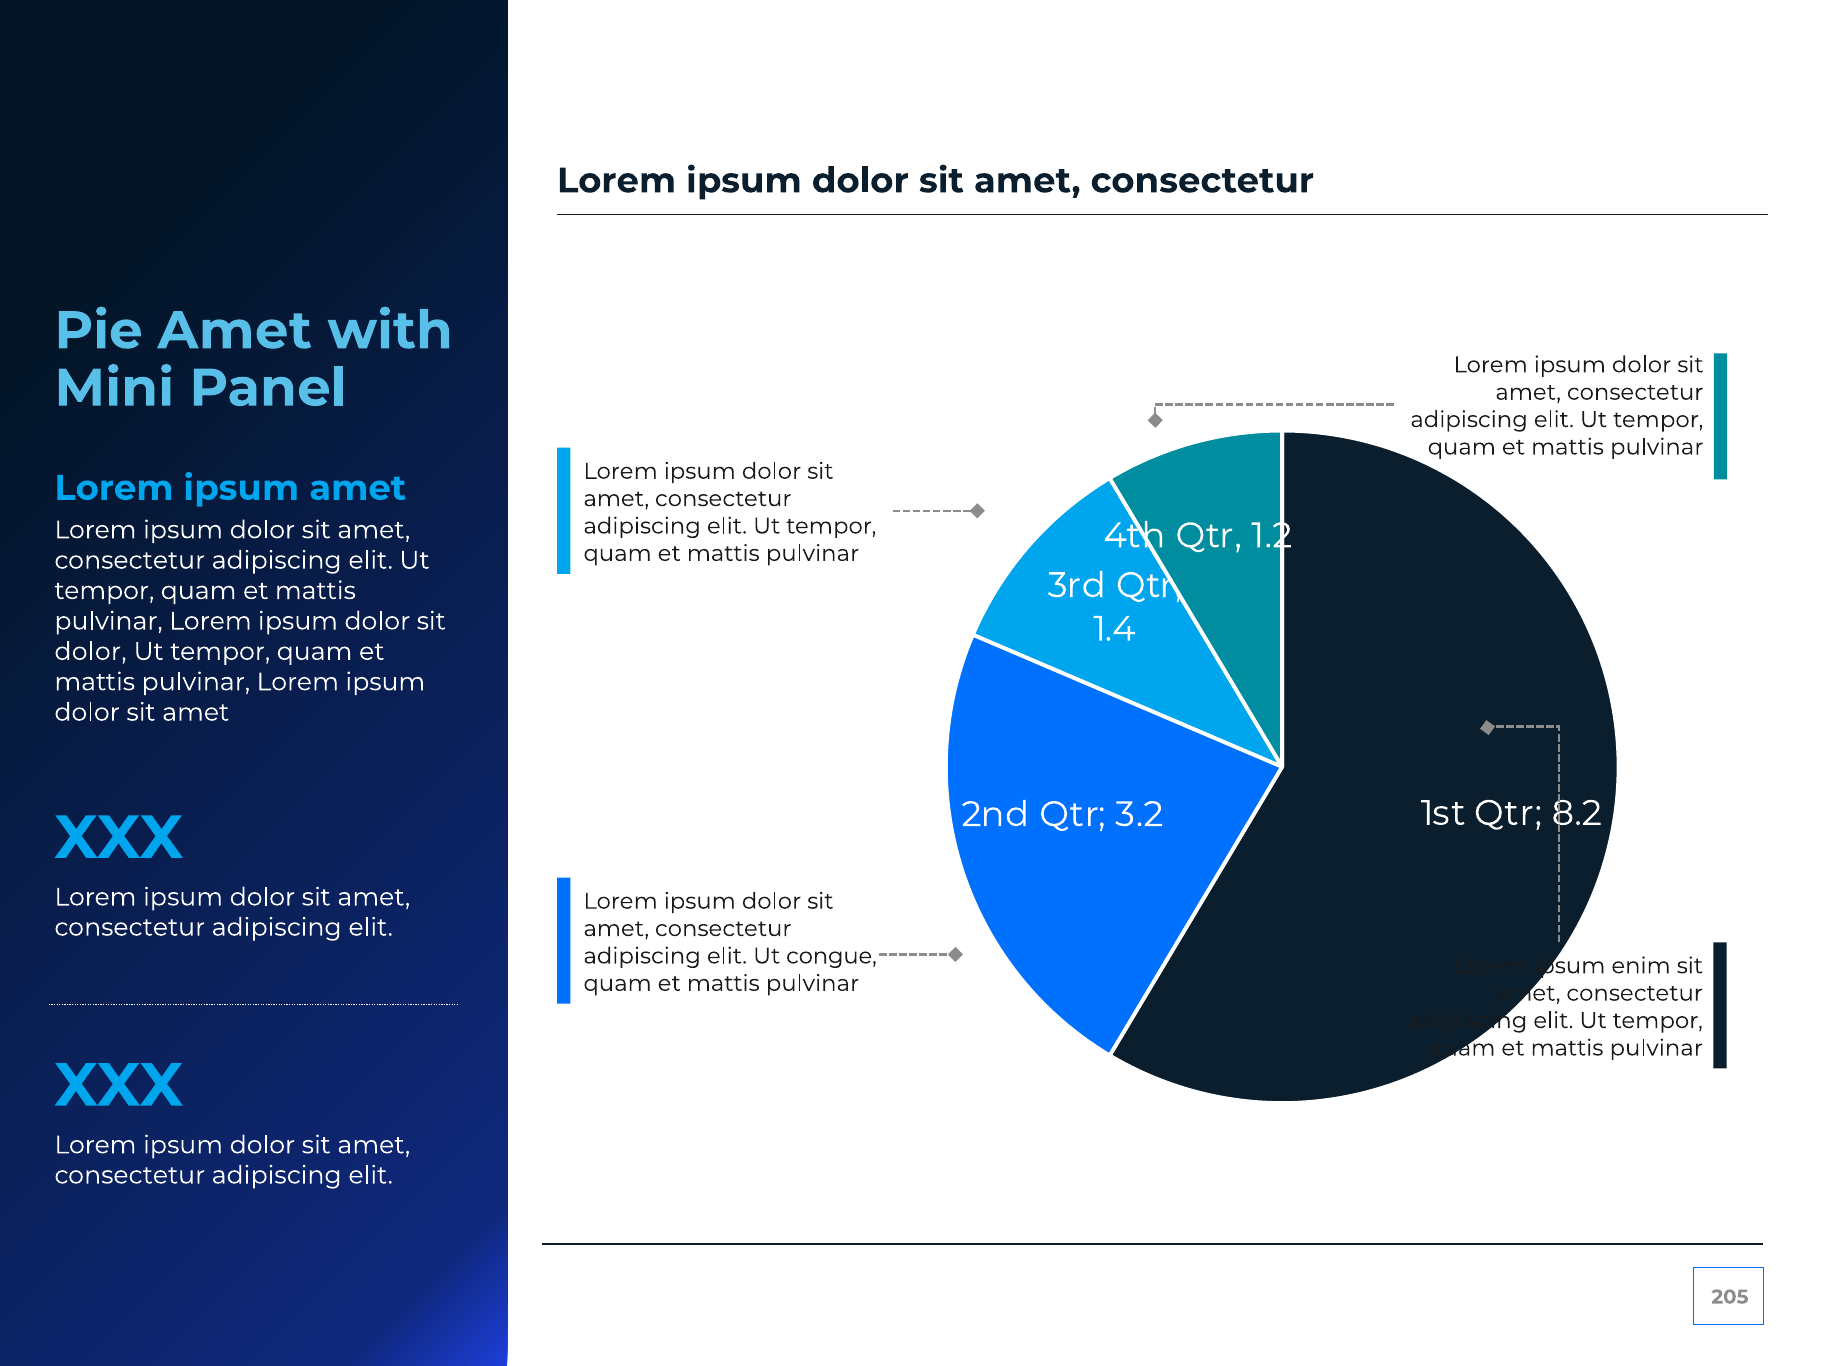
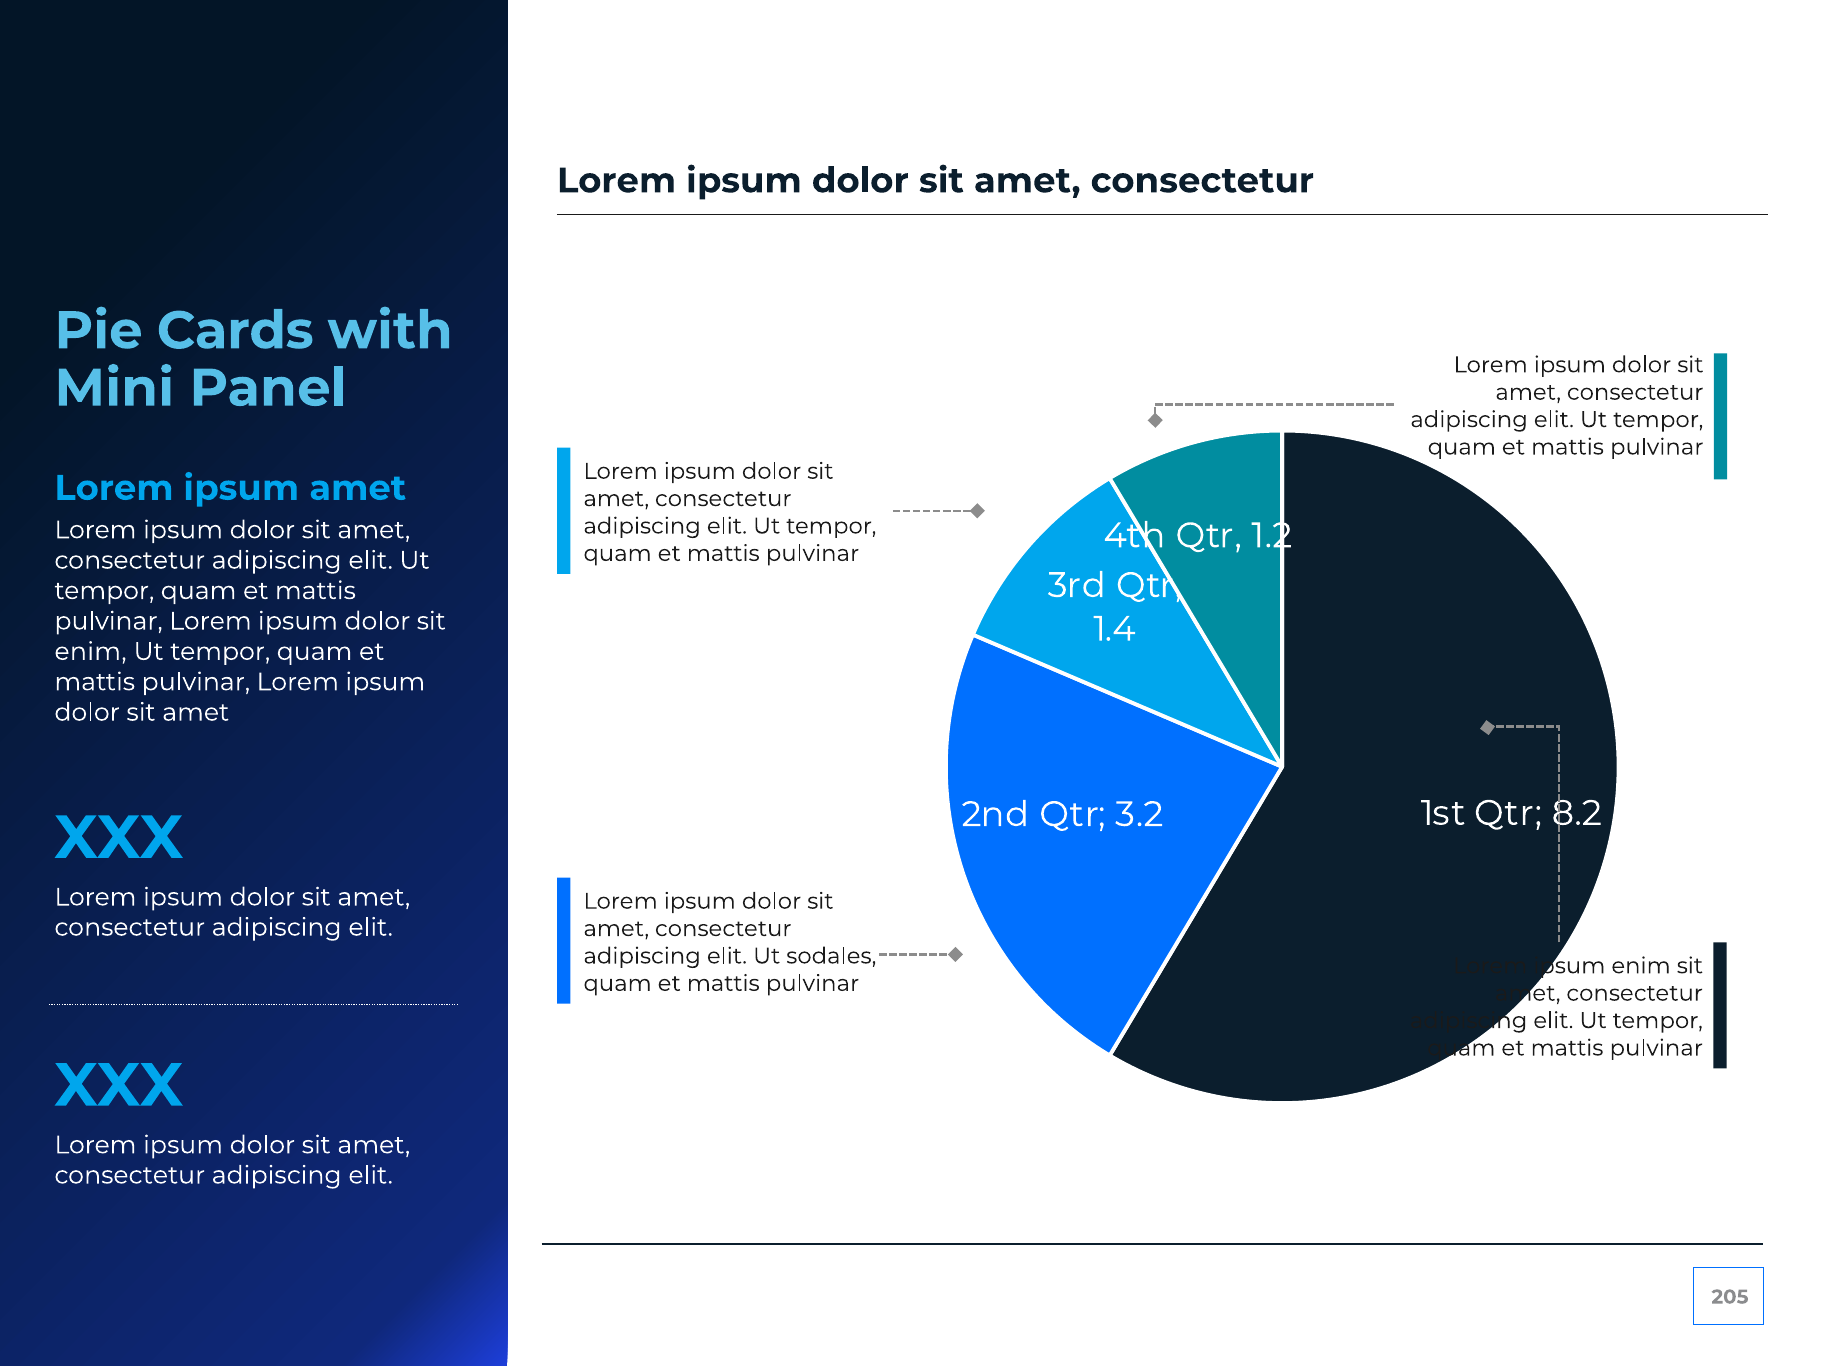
Pie Amet: Amet -> Cards
dolor at (91, 652): dolor -> enim
congue: congue -> sodales
